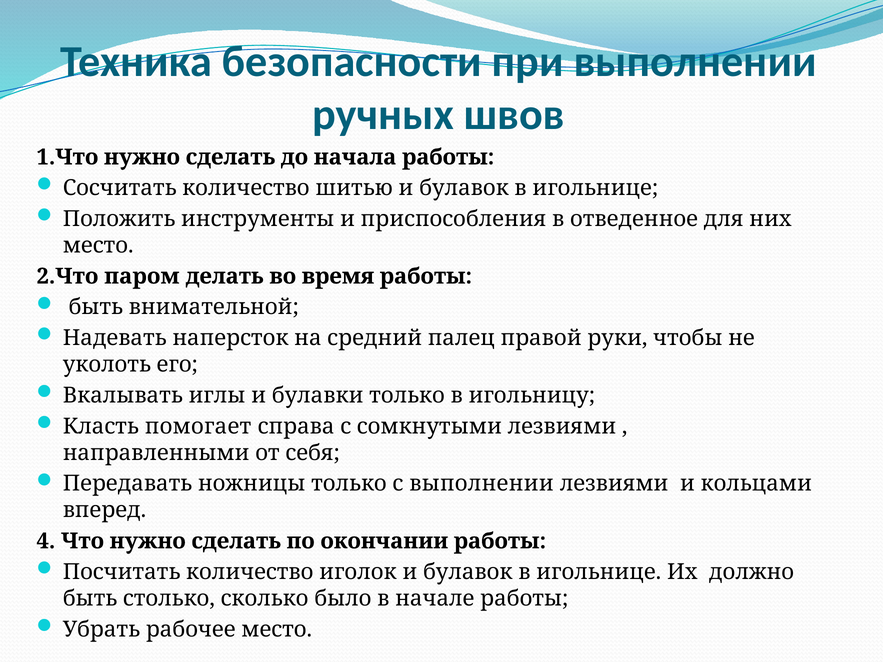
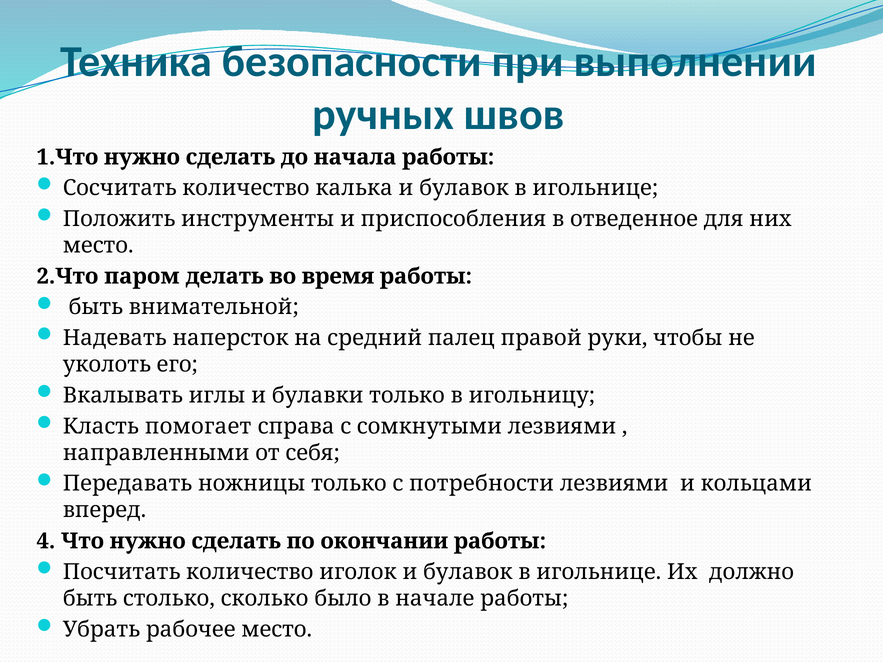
шитью: шитью -> калька
с выполнении: выполнении -> потребности
